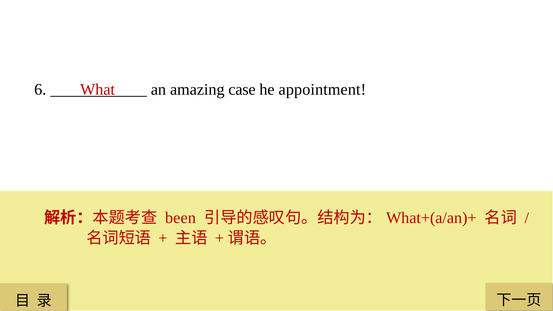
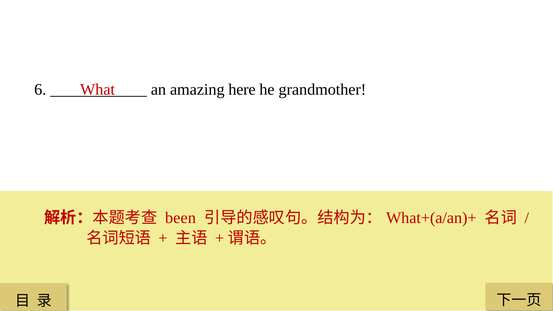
case: case -> here
appointment: appointment -> grandmother
